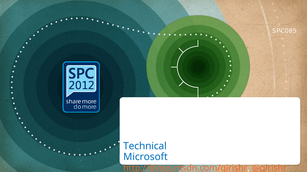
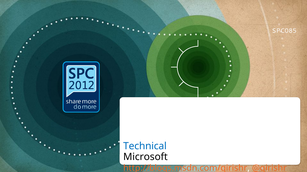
Microsoft at (145, 157) colour: blue -> black
